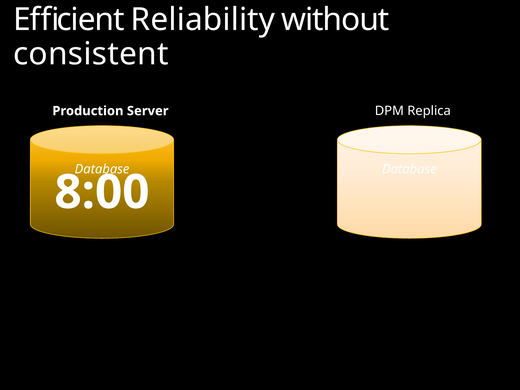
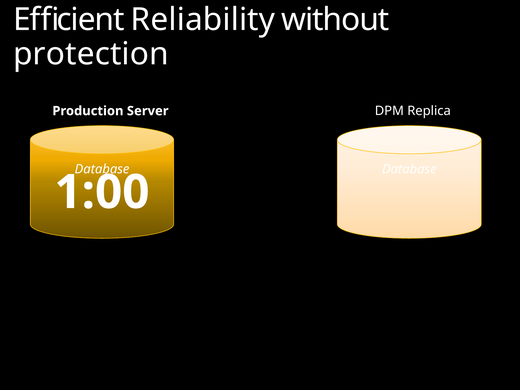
consistent: consistent -> protection
8:00: 8:00 -> 1:00
